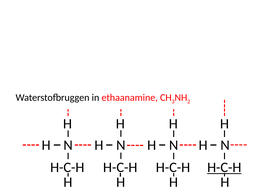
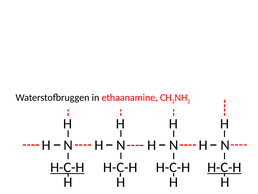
H-C-H at (67, 167) underline: none -> present
